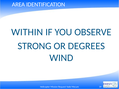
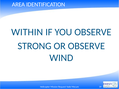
OR DEGREES: DEGREES -> OBSERVE
